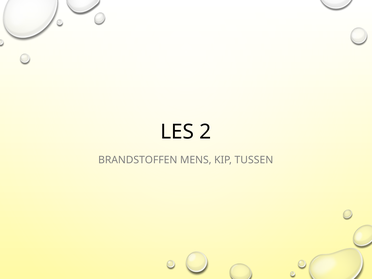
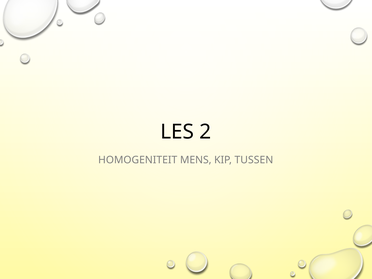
BRANDSTOFFEN: BRANDSTOFFEN -> HOMOGENITEIT
